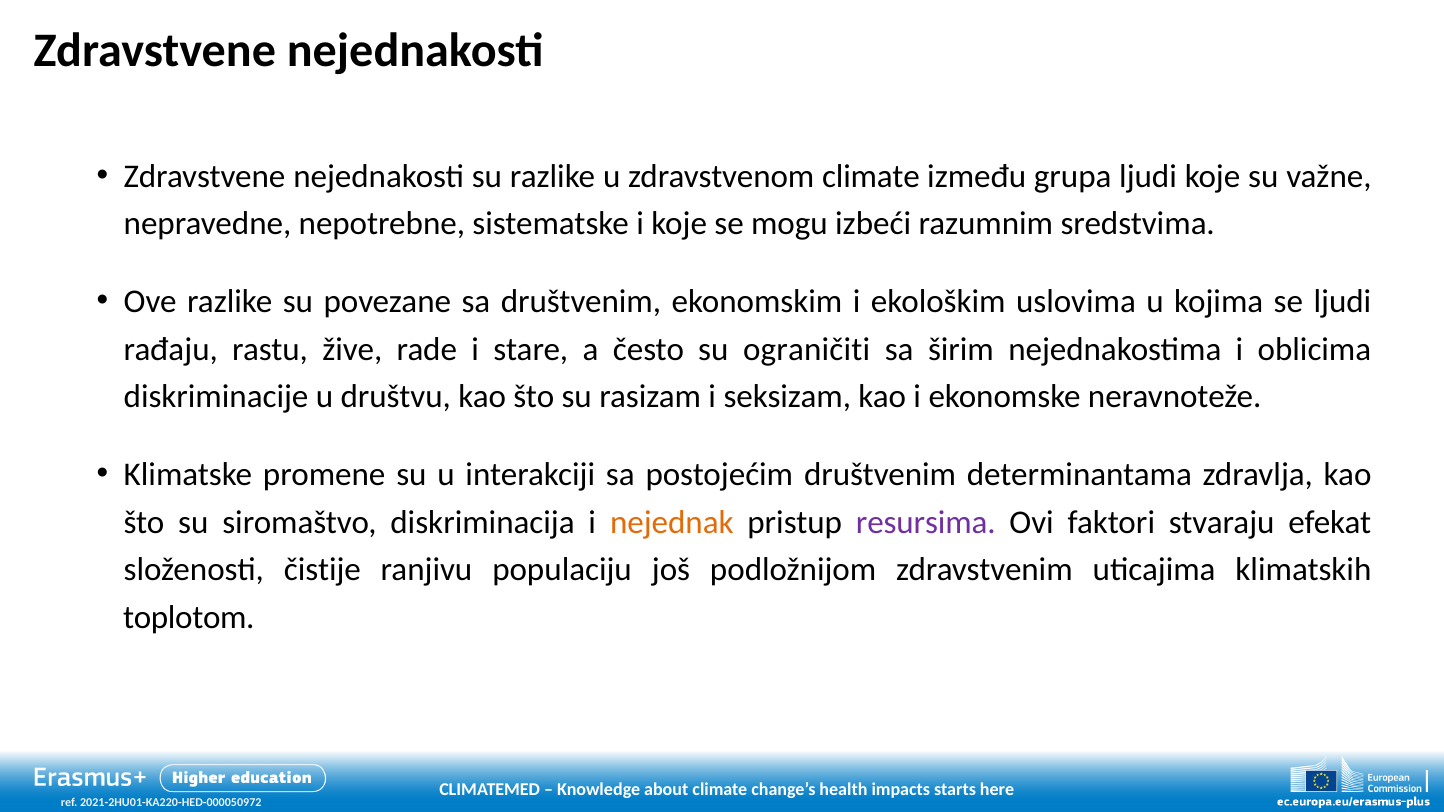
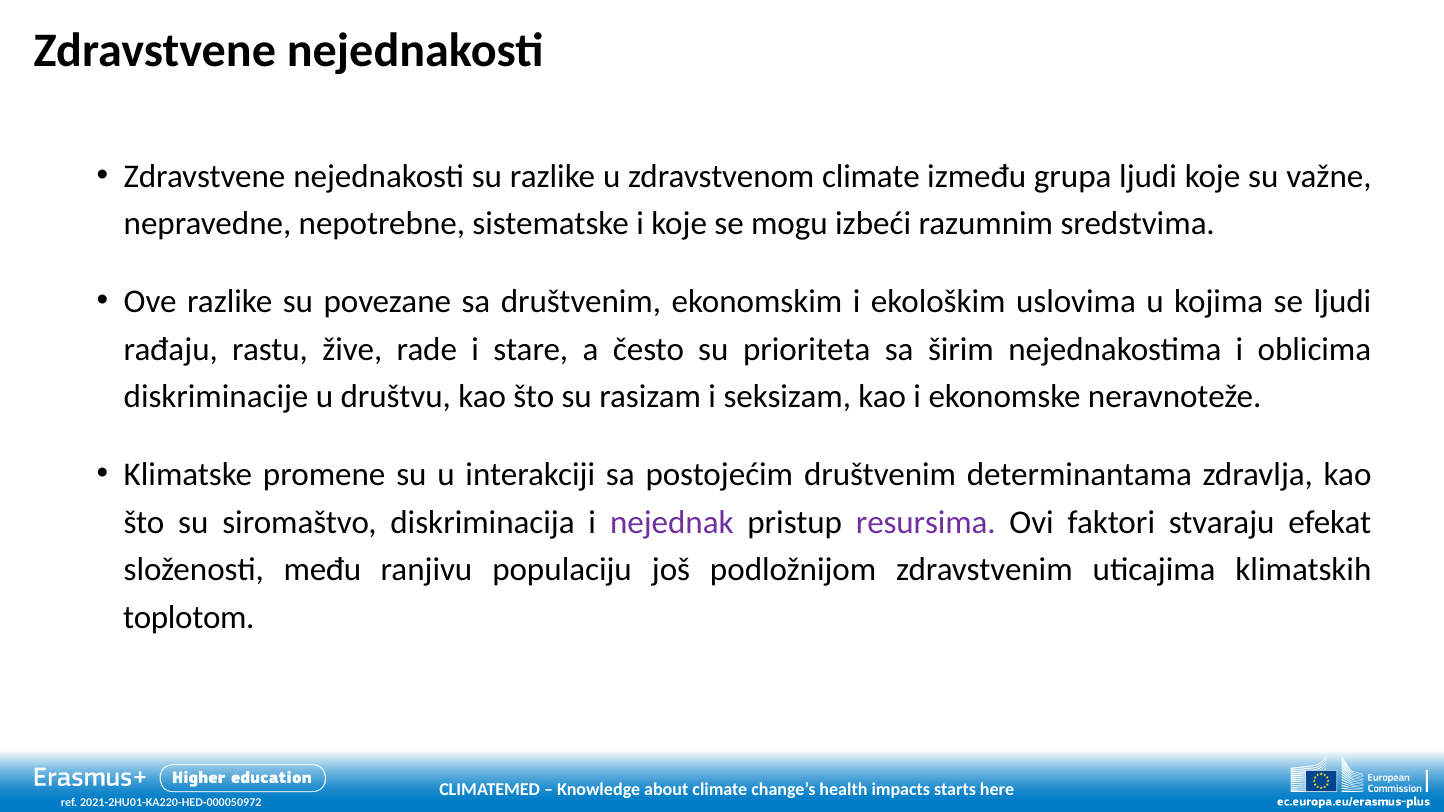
ograničiti: ograničiti -> prioriteta
nejednak colour: orange -> purple
čistije: čistije -> među
